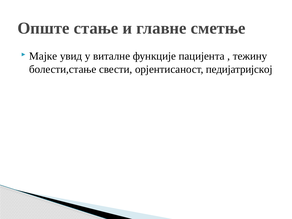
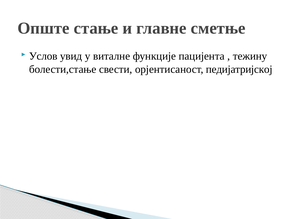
Мајке: Мајке -> Услов
